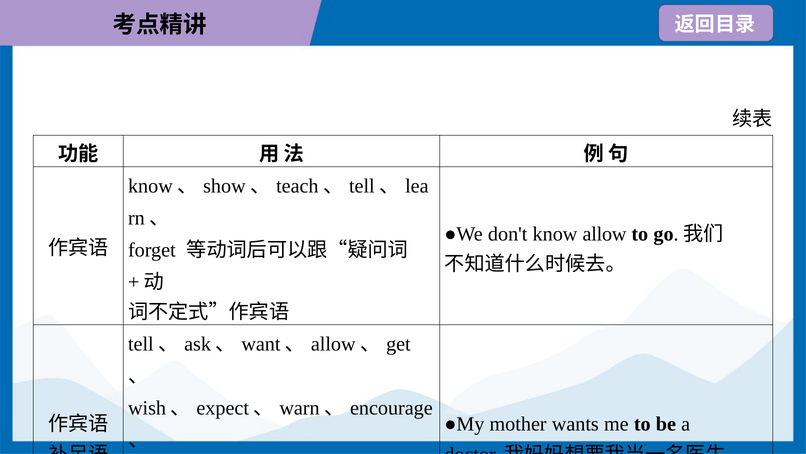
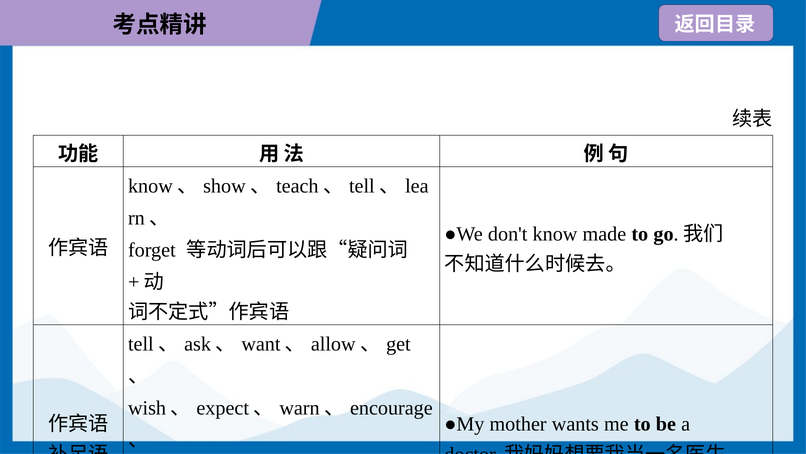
allow: allow -> made
